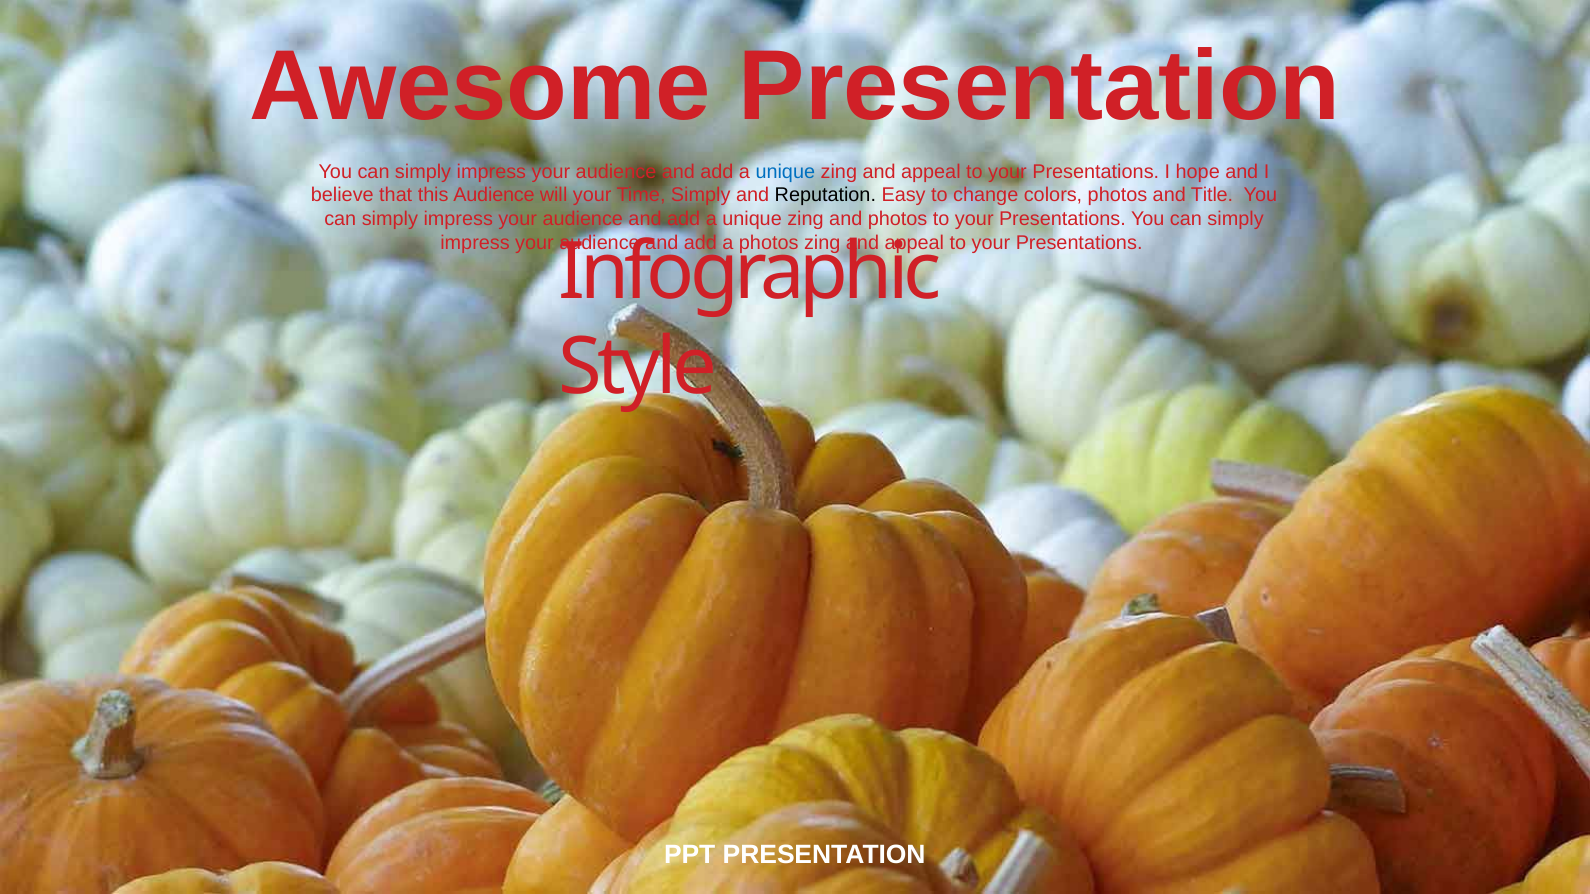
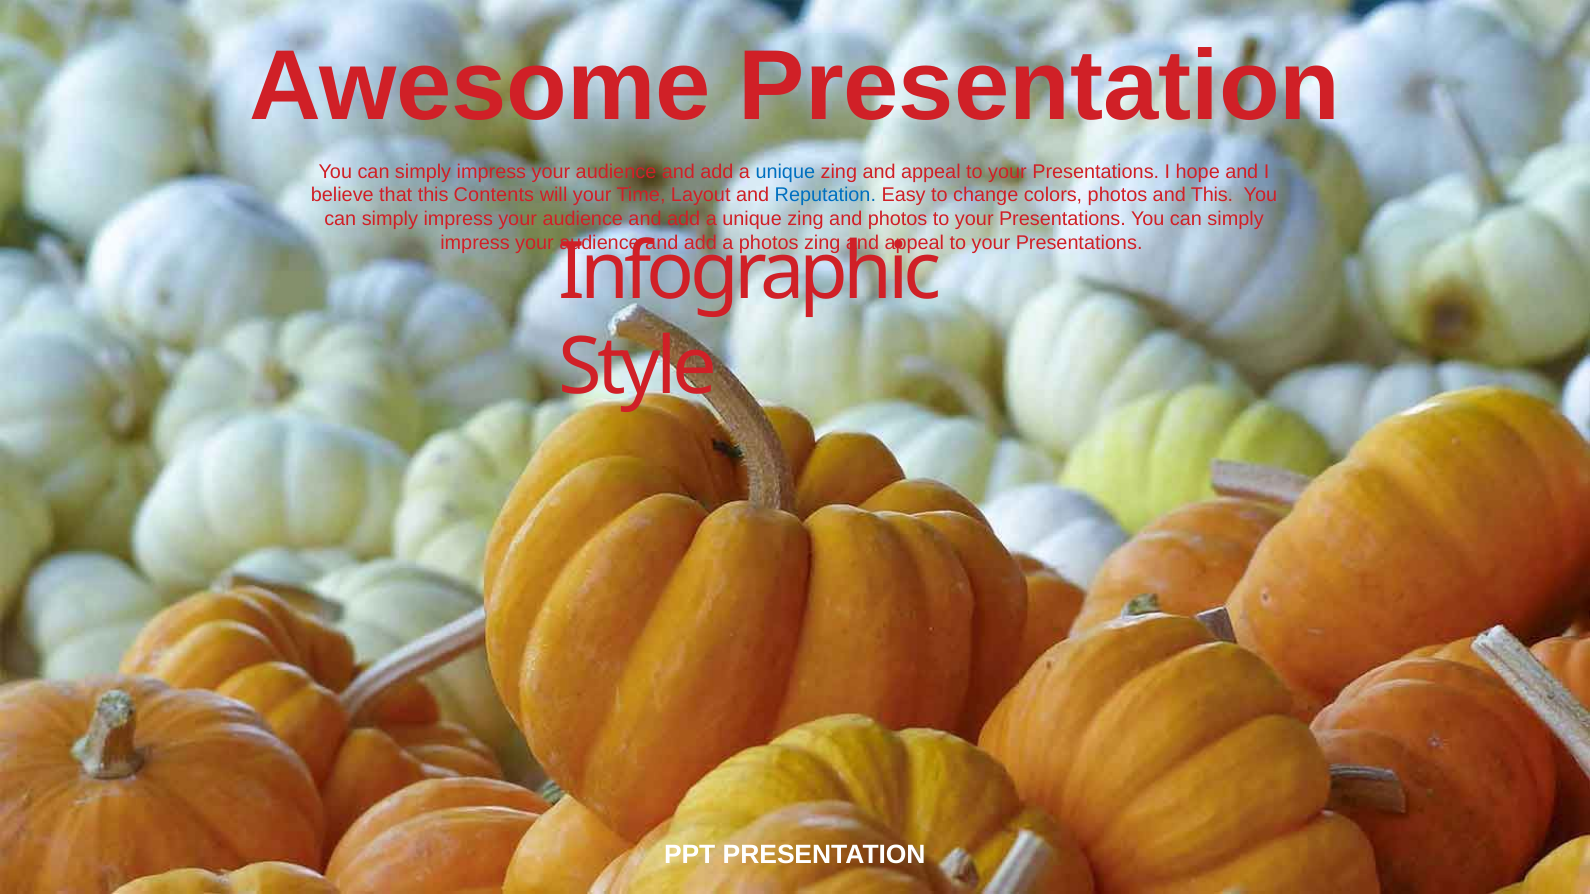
this Audience: Audience -> Contents
Time Simply: Simply -> Layout
Reputation colour: black -> blue
and Title: Title -> This
